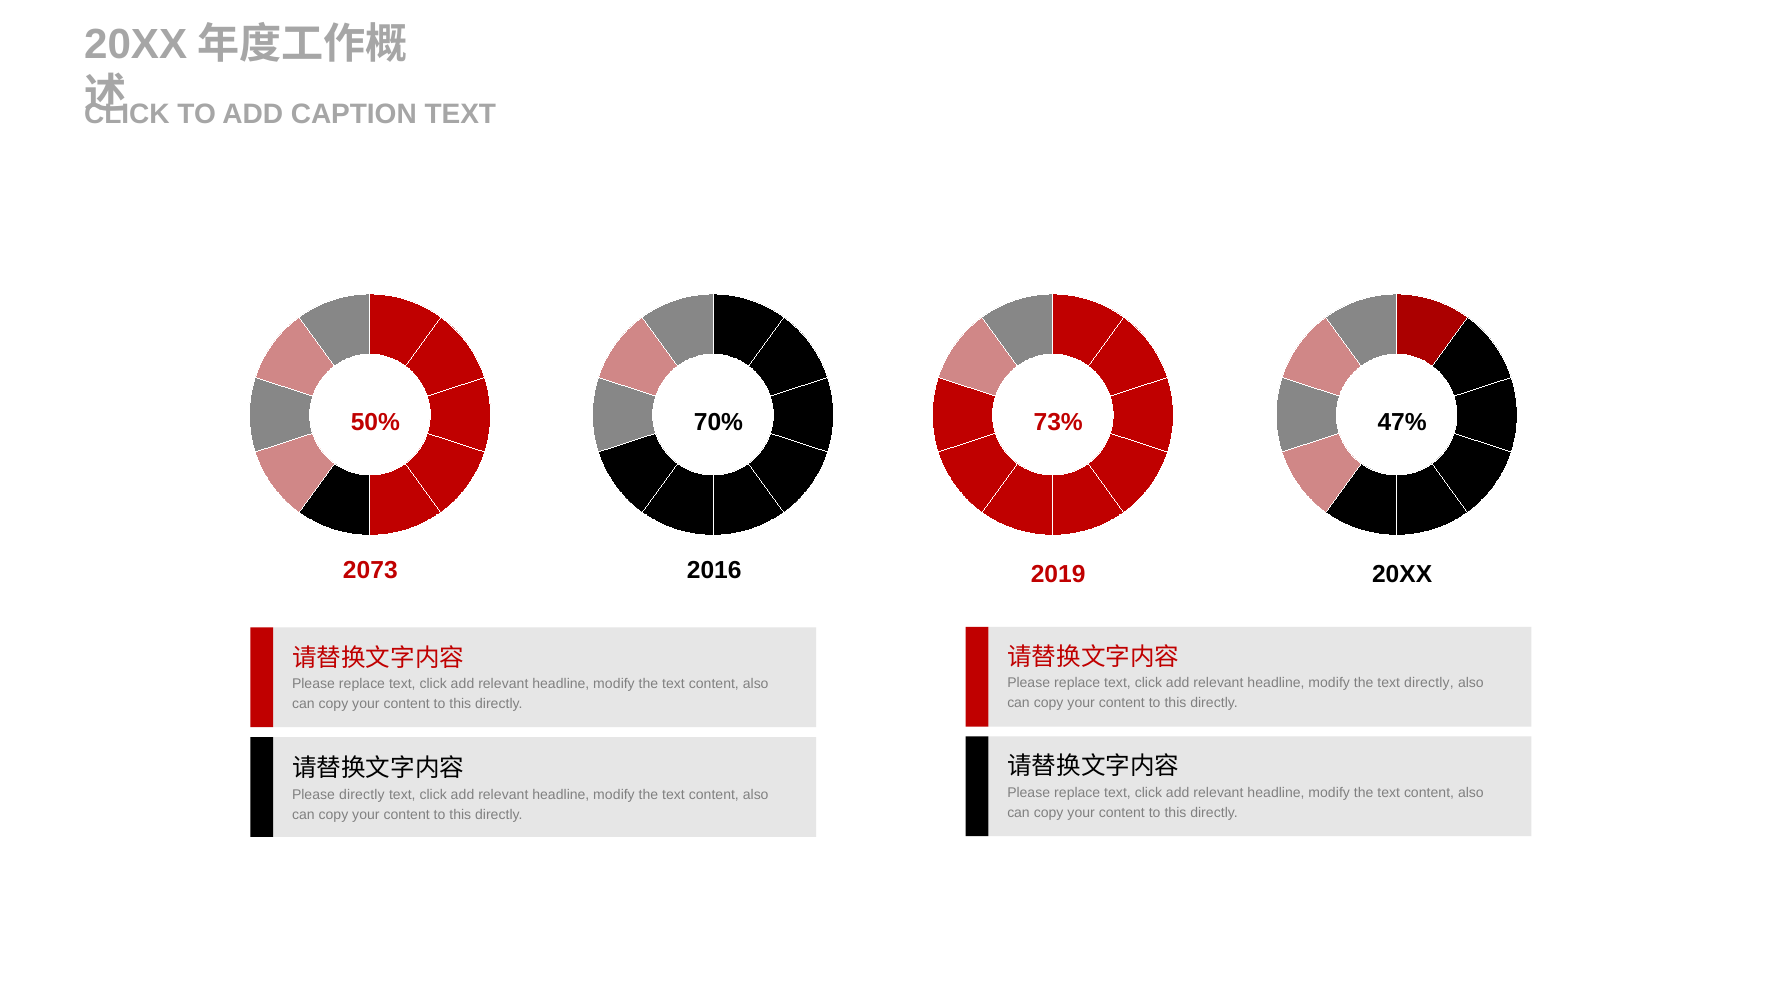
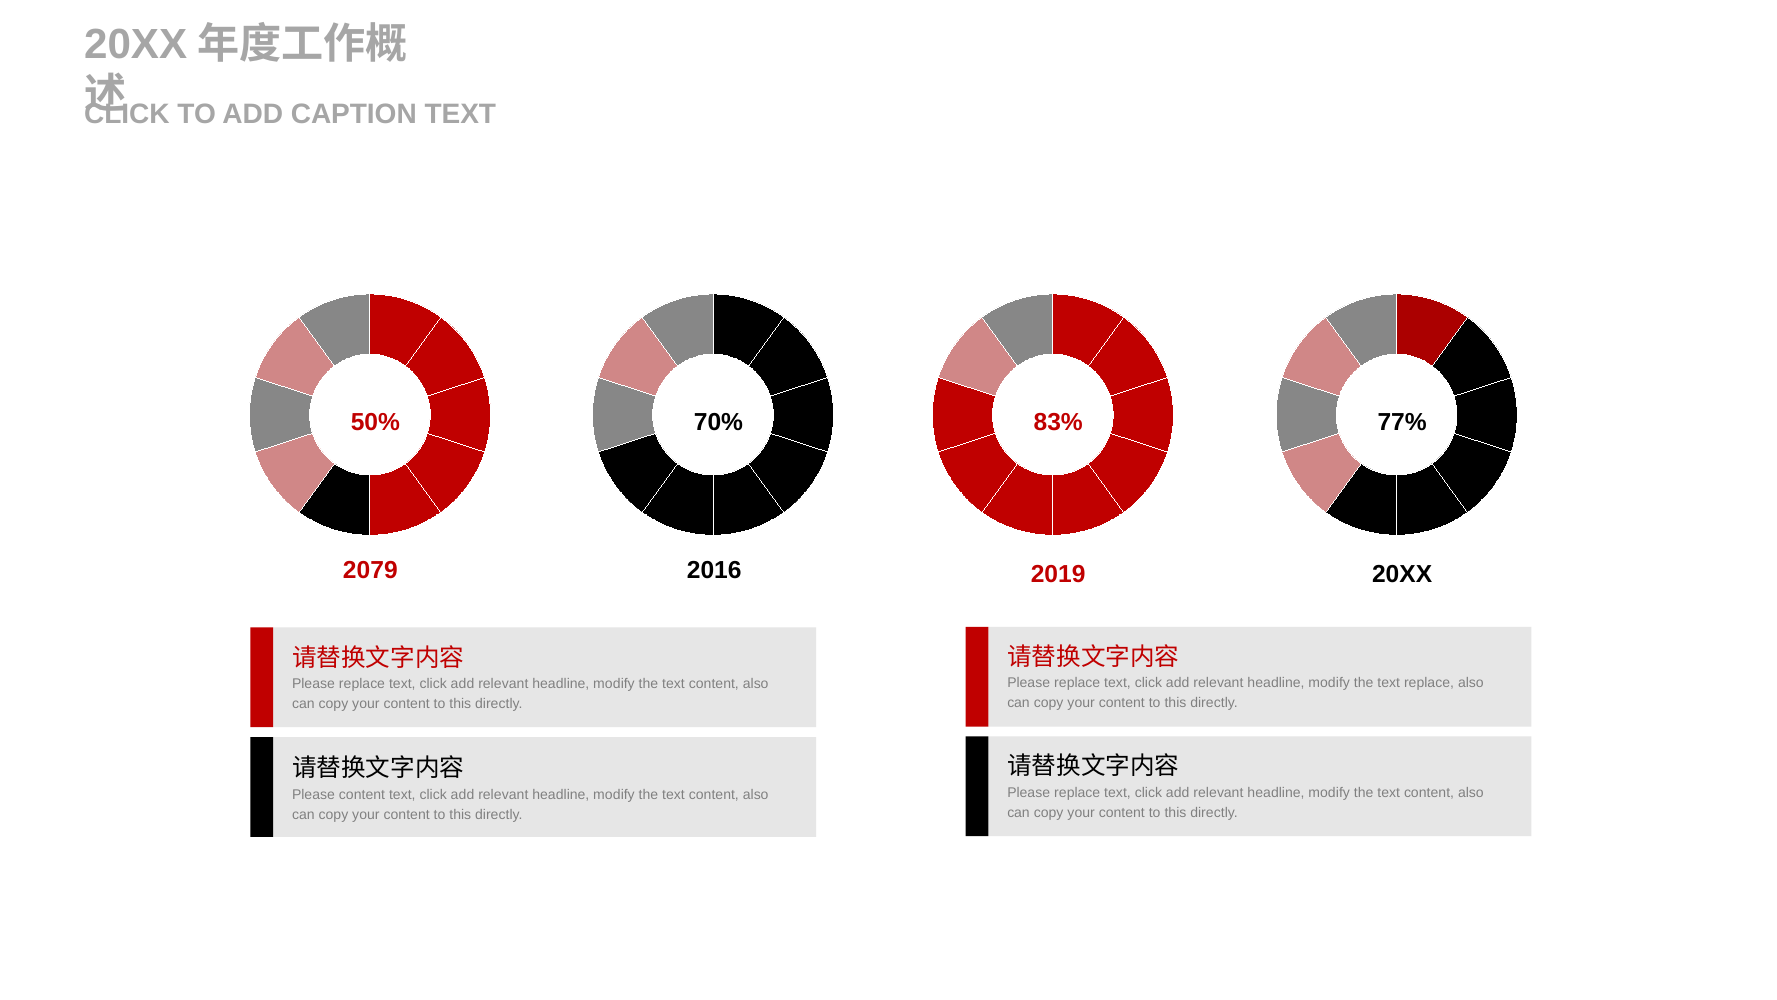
73%: 73% -> 83%
47%: 47% -> 77%
2073: 2073 -> 2079
text directly: directly -> replace
Please directly: directly -> content
